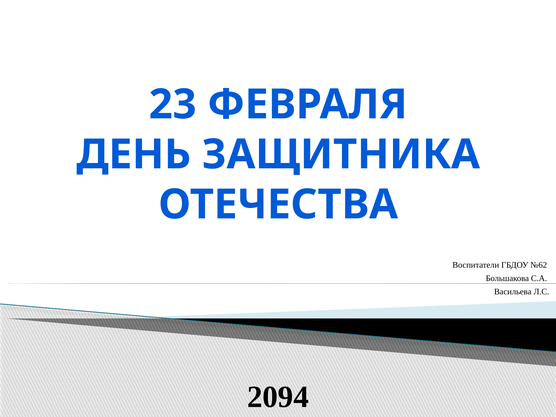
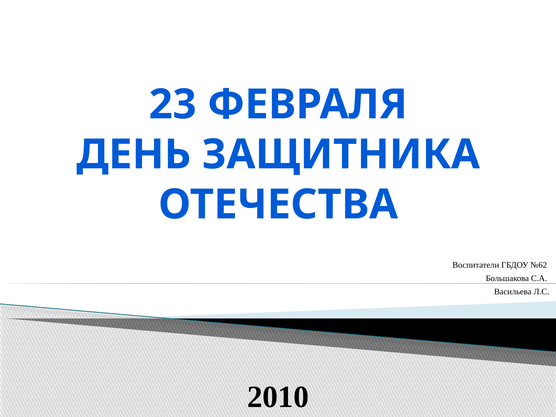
2094: 2094 -> 2010
